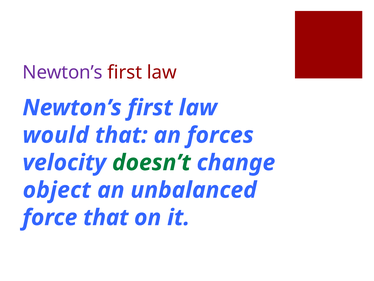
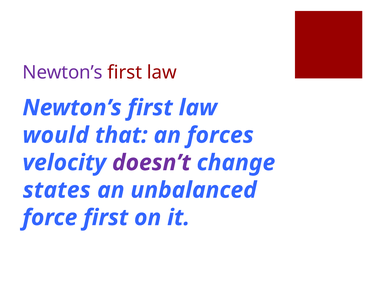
doesn’t colour: green -> purple
object: object -> states
force that: that -> first
